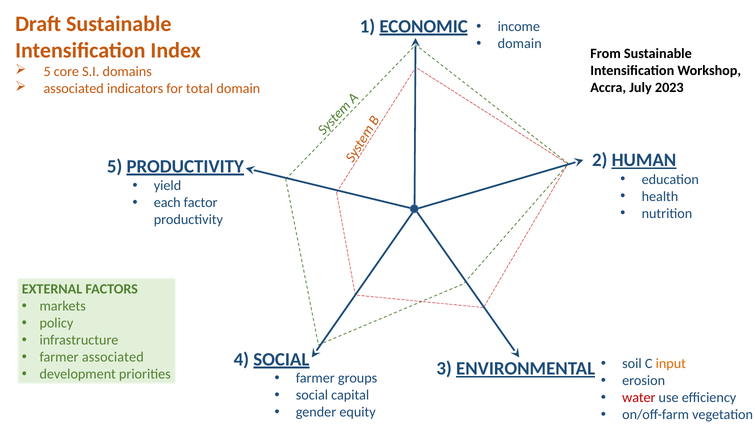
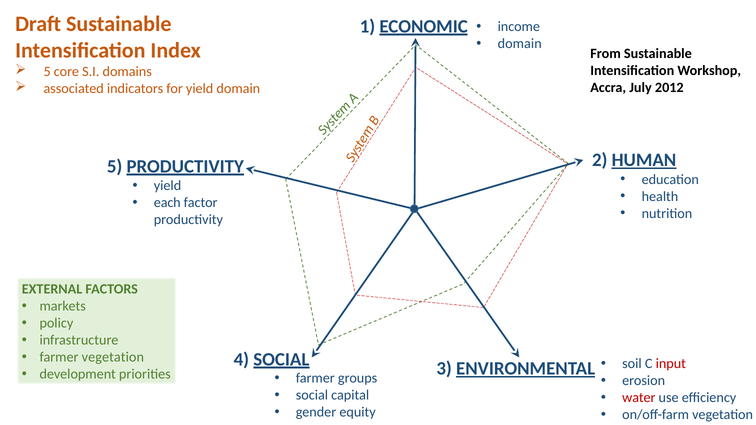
for total: total -> yield
2023: 2023 -> 2012
farmer associated: associated -> vegetation
input colour: orange -> red
